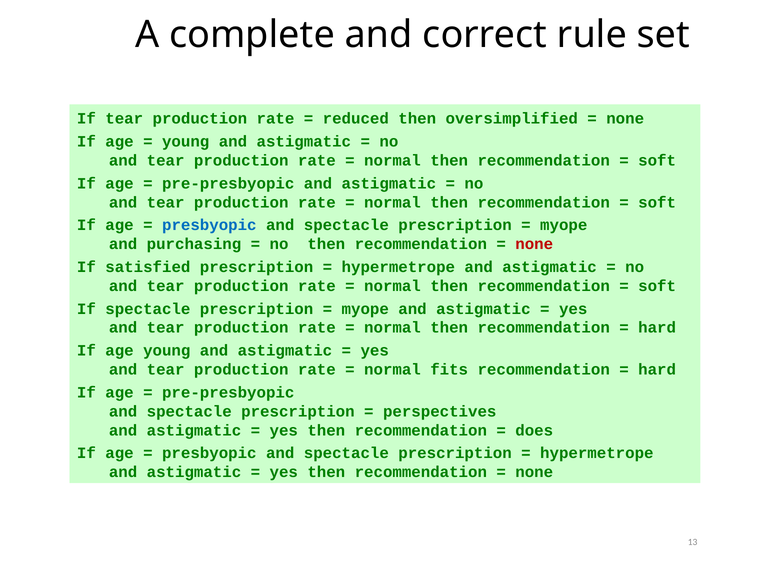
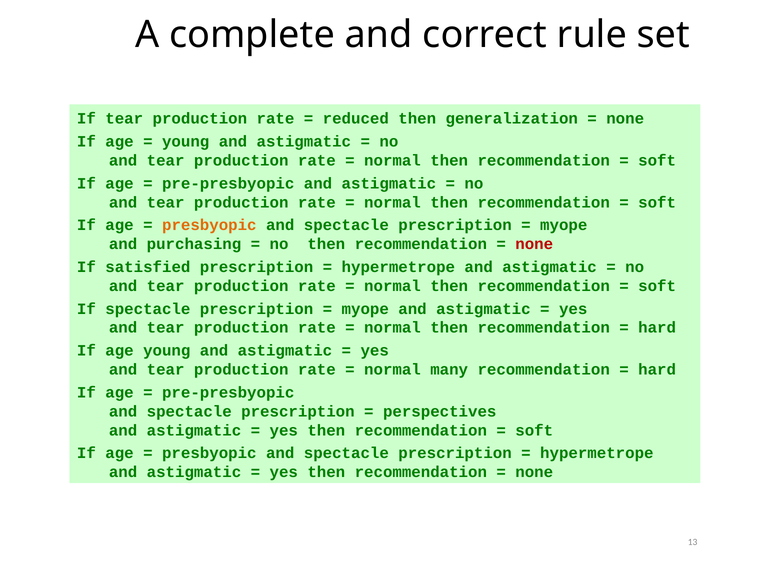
oversimplified: oversimplified -> generalization
presbyopic at (209, 225) colour: blue -> orange
fits: fits -> many
does at (534, 430): does -> soft
